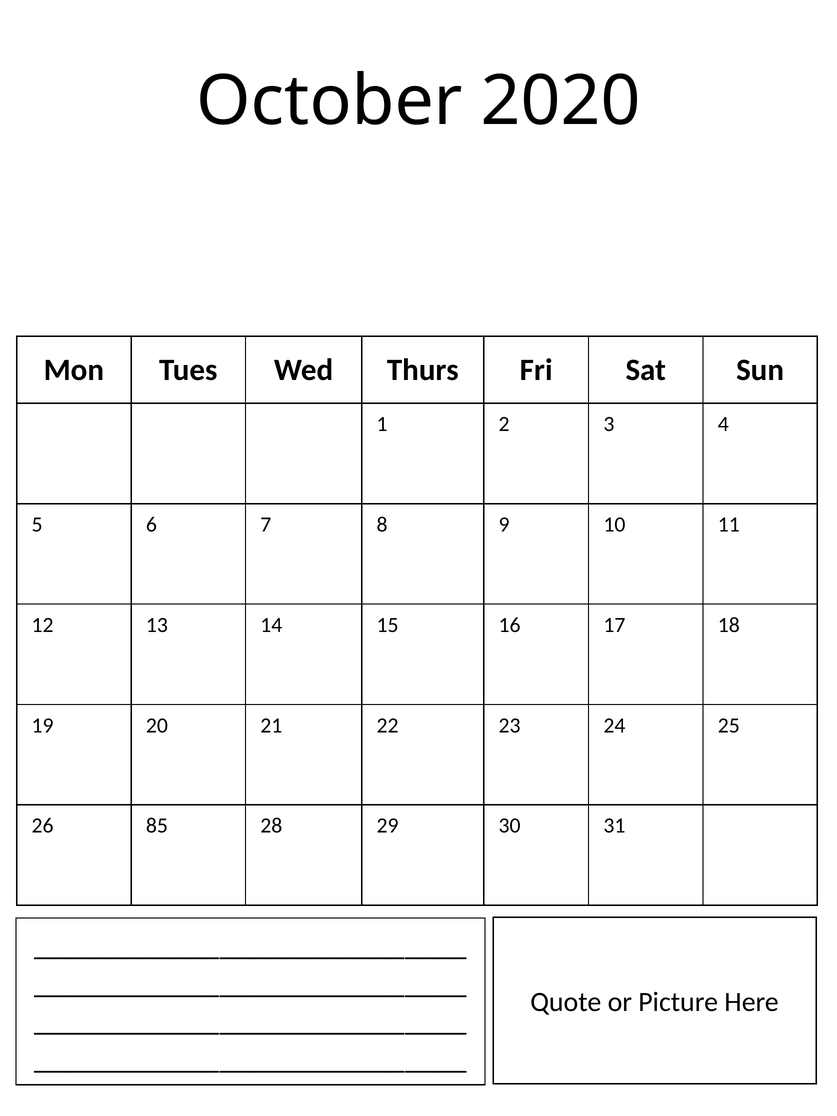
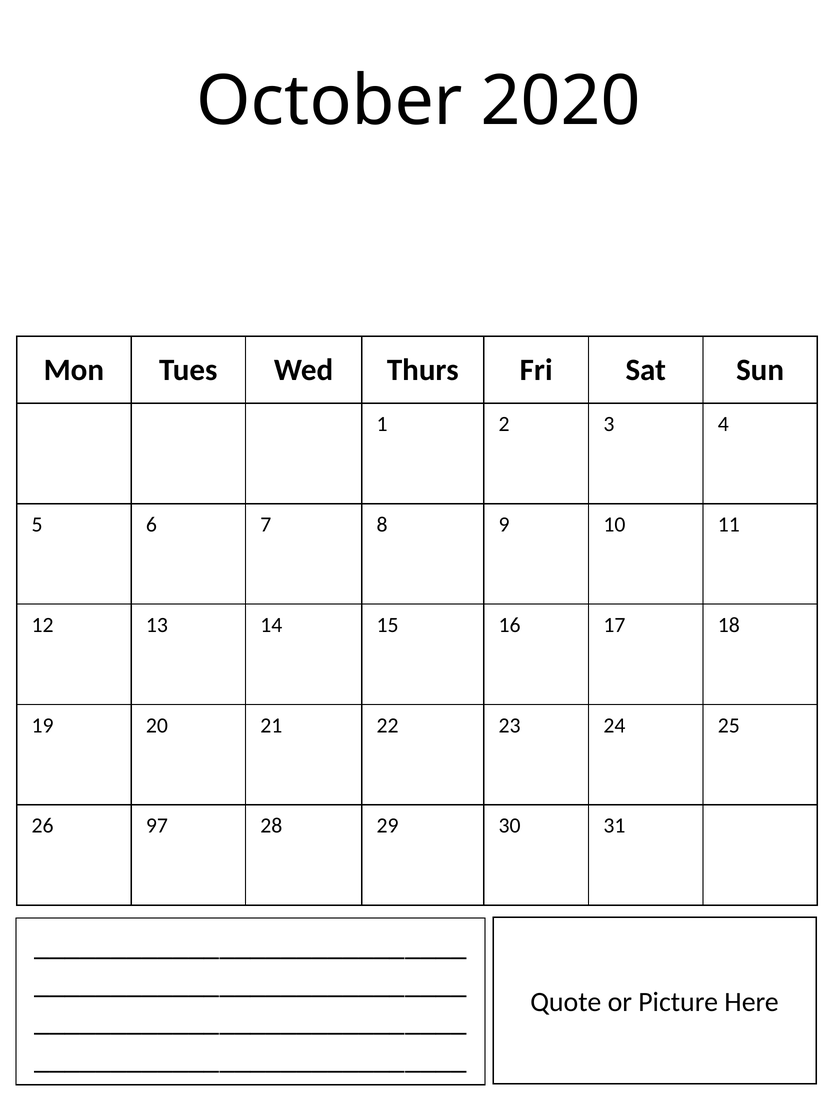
85: 85 -> 97
